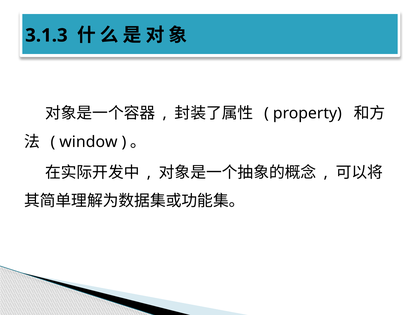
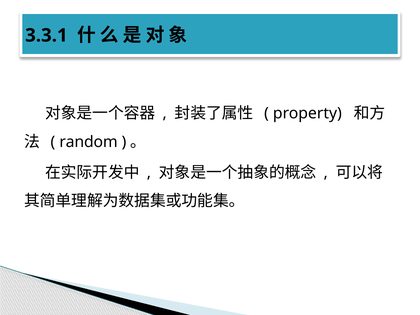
3.1.3: 3.1.3 -> 3.3.1
window: window -> random
